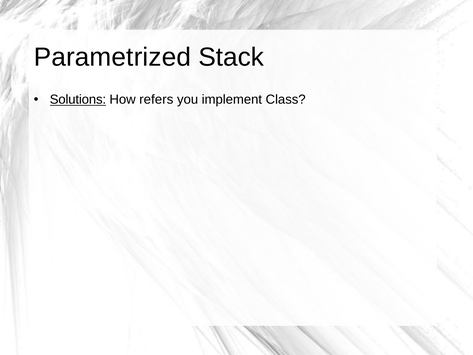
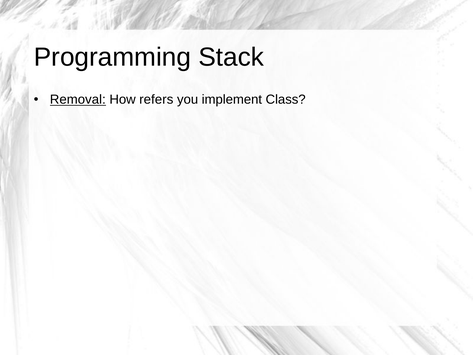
Parametrized: Parametrized -> Programming
Solutions: Solutions -> Removal
